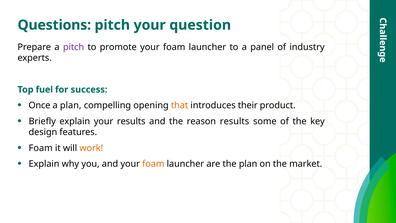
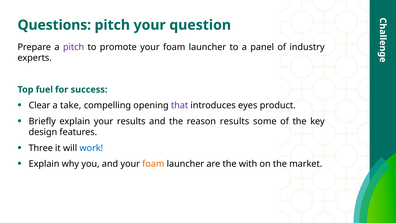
Once: Once -> Clear
a plan: plan -> take
that colour: orange -> purple
their: their -> eyes
Foam at (41, 148): Foam -> Three
work colour: orange -> blue
the plan: plan -> with
